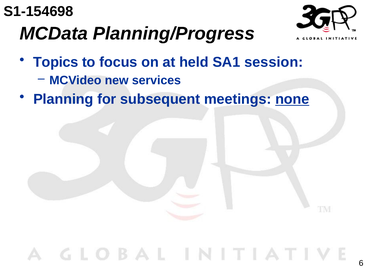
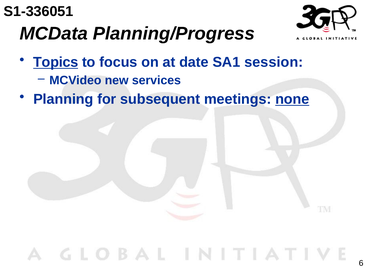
S1-154698: S1-154698 -> S1-336051
Topics underline: none -> present
held: held -> date
